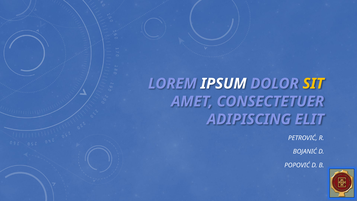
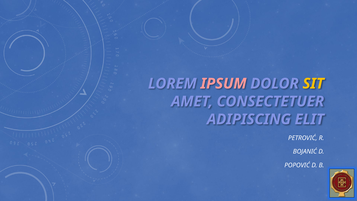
IPSUM colour: white -> pink
